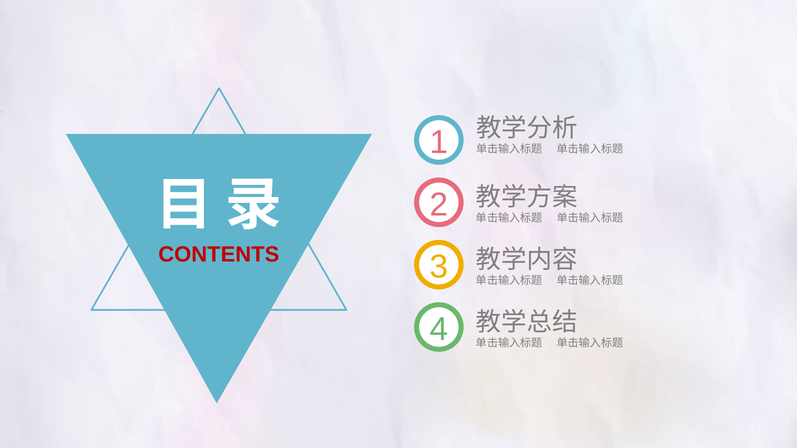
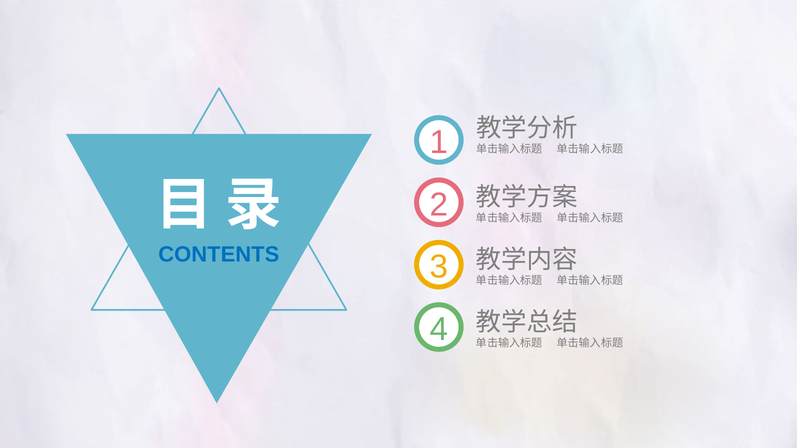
CONTENTS colour: red -> blue
